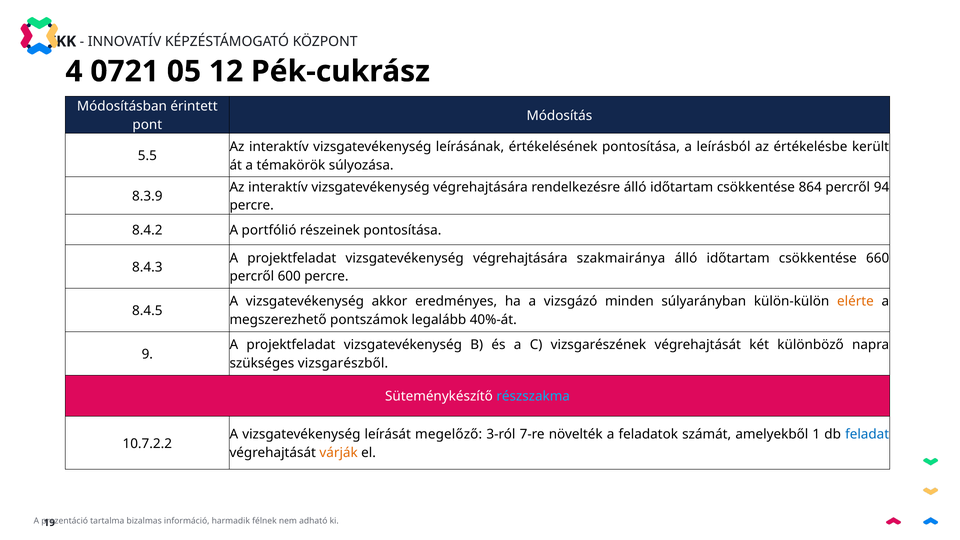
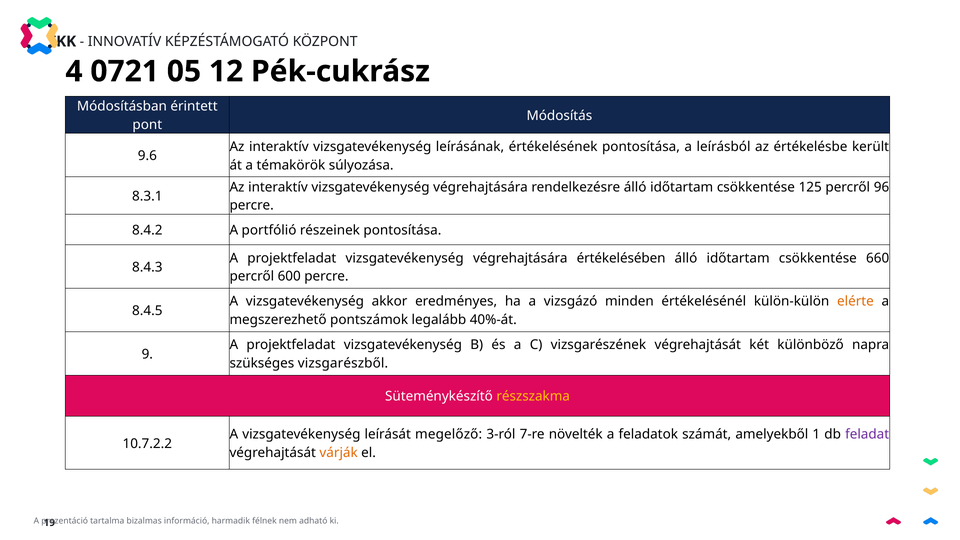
5.5: 5.5 -> 9.6
864: 864 -> 125
94: 94 -> 96
8.3.9: 8.3.9 -> 8.3.1
szakmairánya: szakmairánya -> értékelésében
súlyarányban: súlyarányban -> értékelésénél
részszakma colour: light blue -> yellow
feladat colour: blue -> purple
